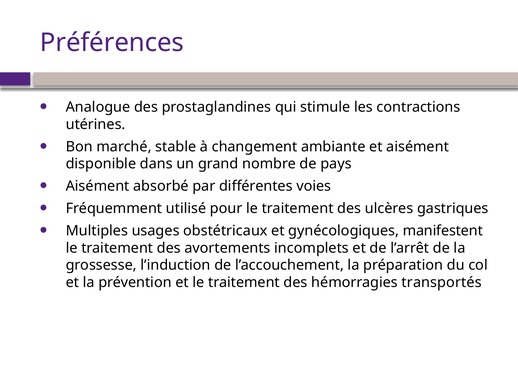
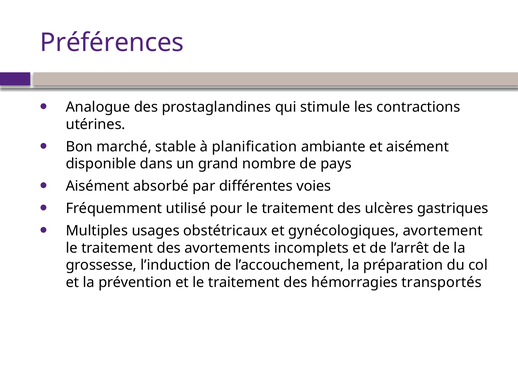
changement: changement -> planification
manifestent: manifestent -> avortement
